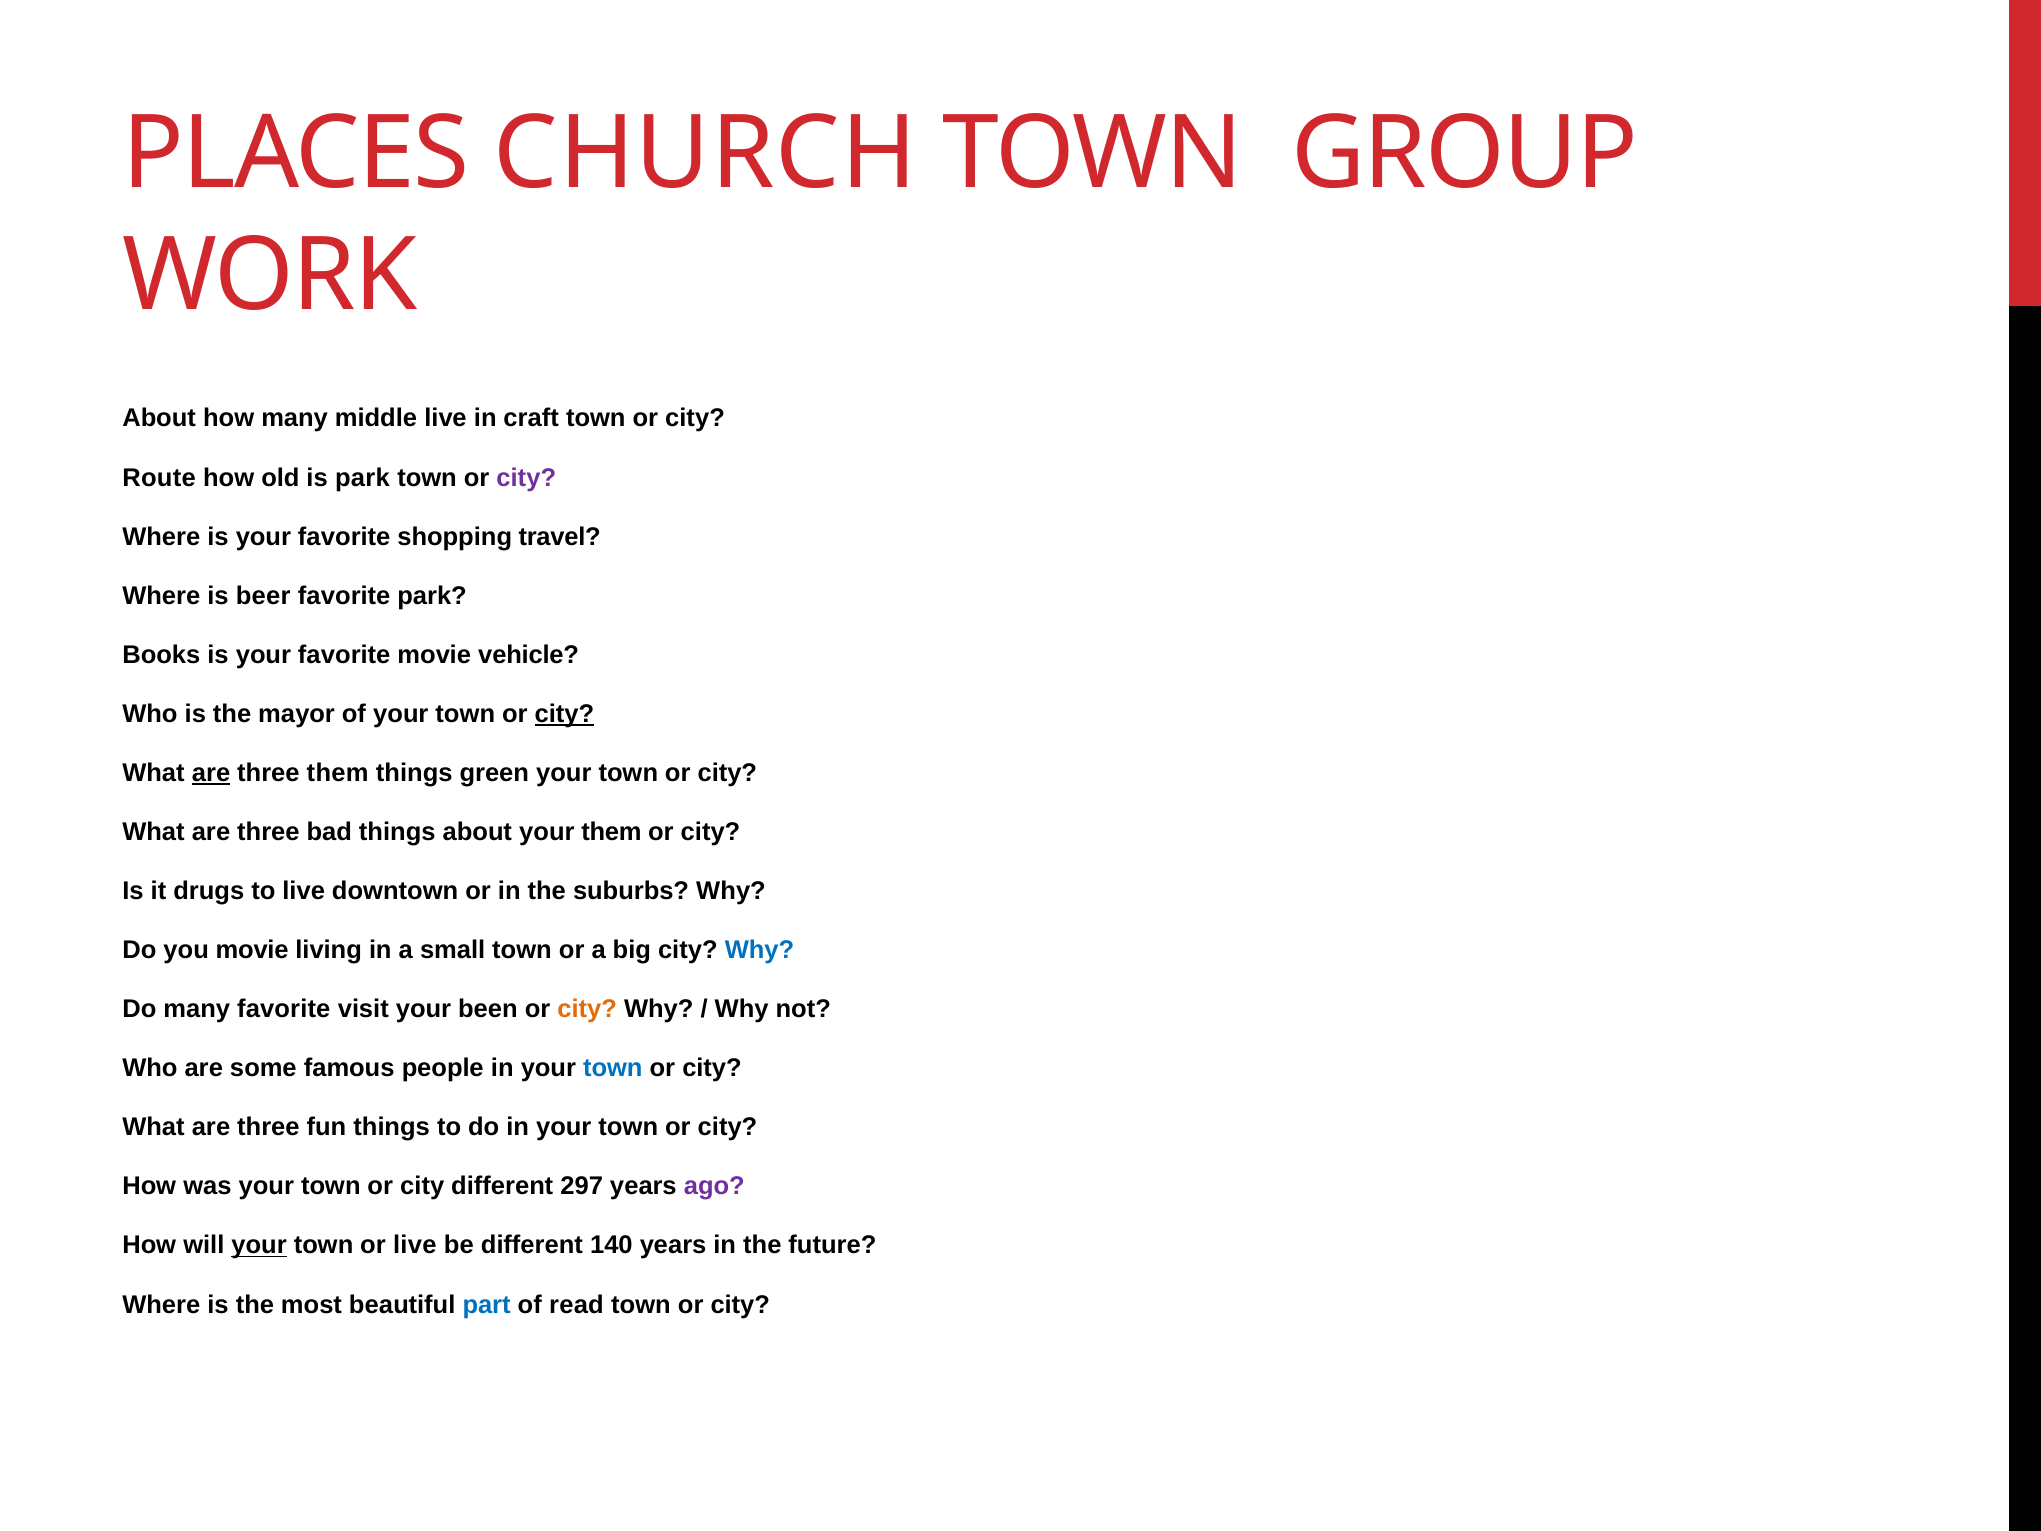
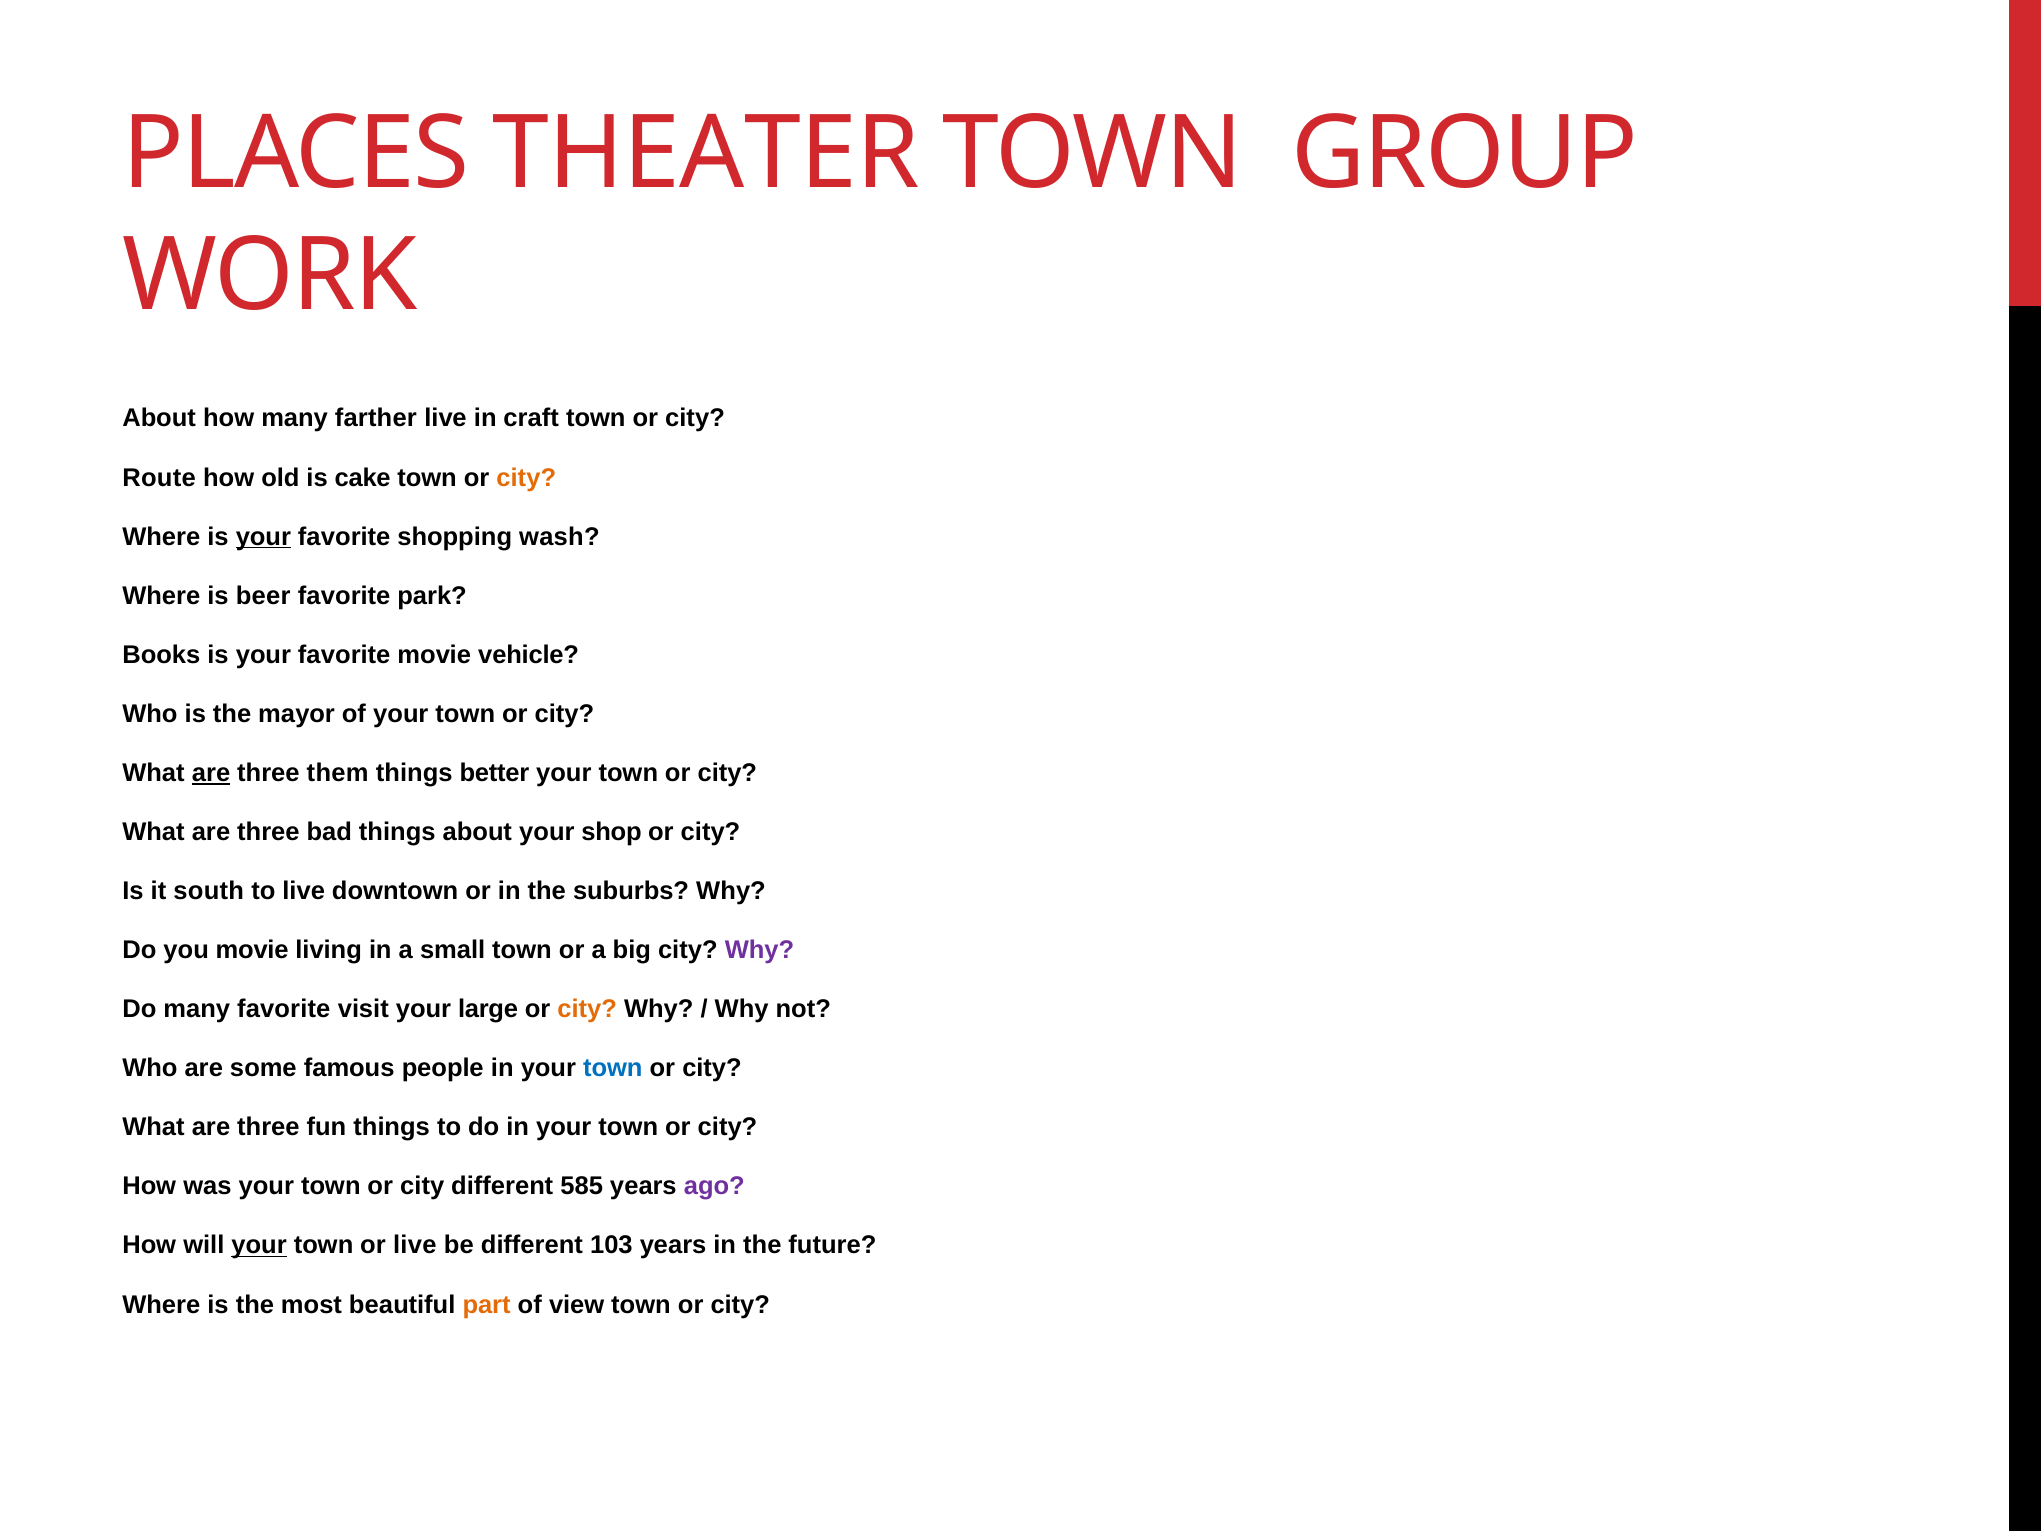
CHURCH: CHURCH -> THEATER
middle: middle -> farther
is park: park -> cake
city at (526, 478) colour: purple -> orange
your at (263, 537) underline: none -> present
travel: travel -> wash
city at (564, 714) underline: present -> none
green: green -> better
your them: them -> shop
drugs: drugs -> south
Why at (760, 950) colour: blue -> purple
been: been -> large
297: 297 -> 585
140: 140 -> 103
part colour: blue -> orange
read: read -> view
